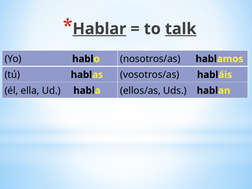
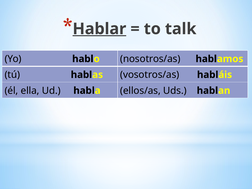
talk underline: present -> none
